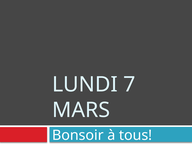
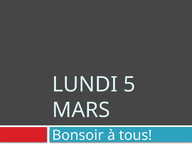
7: 7 -> 5
